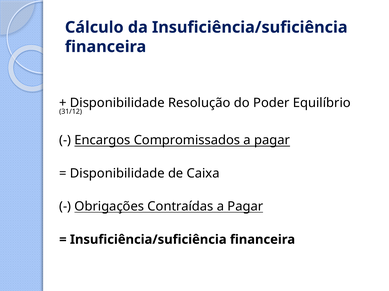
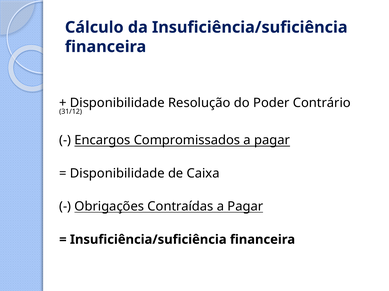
Equilíbrio: Equilíbrio -> Contrário
